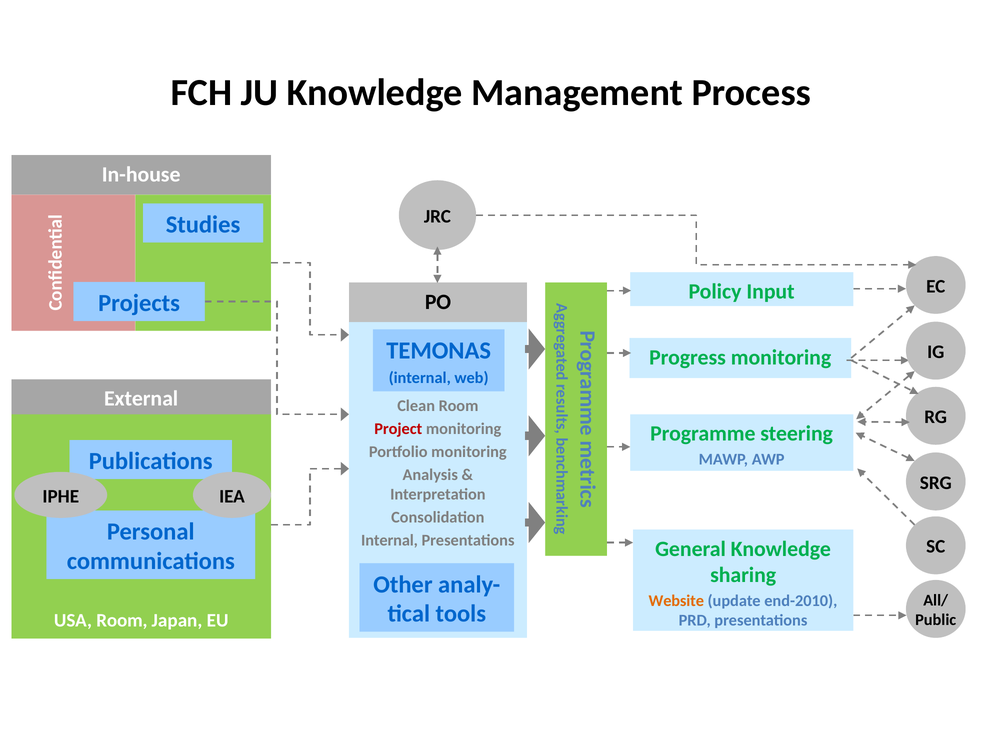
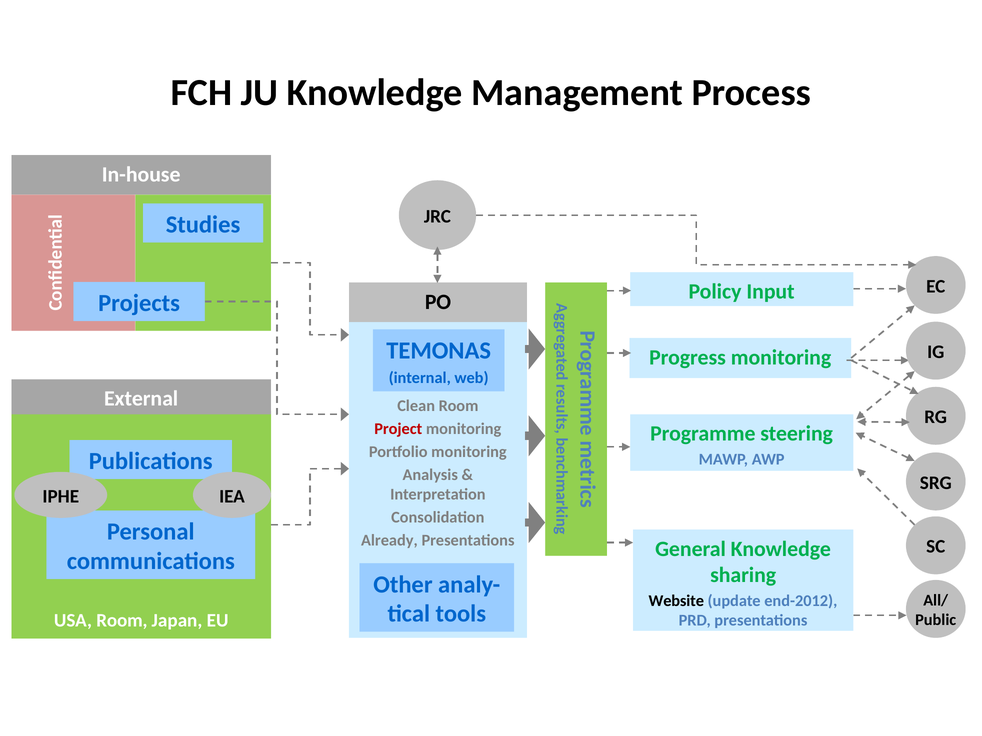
Internal at (389, 541): Internal -> Already
Website colour: orange -> black
end-2010: end-2010 -> end-2012
